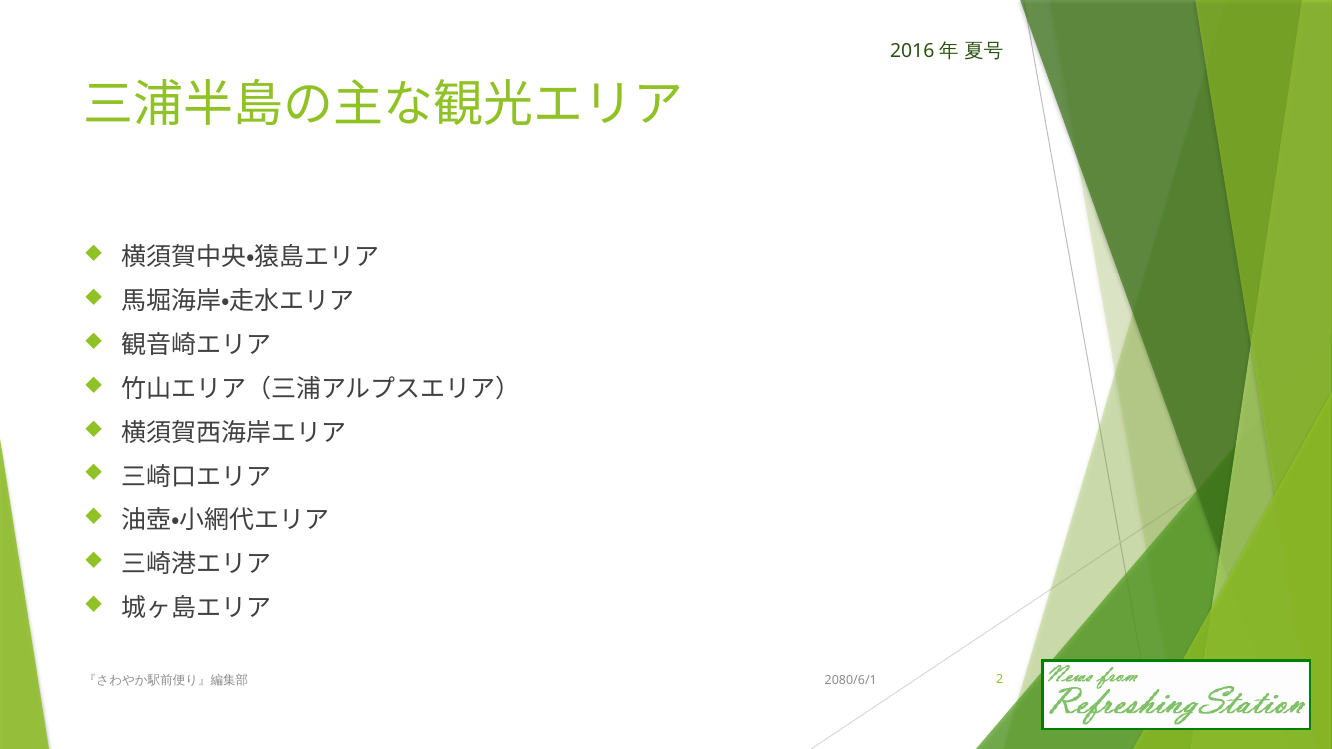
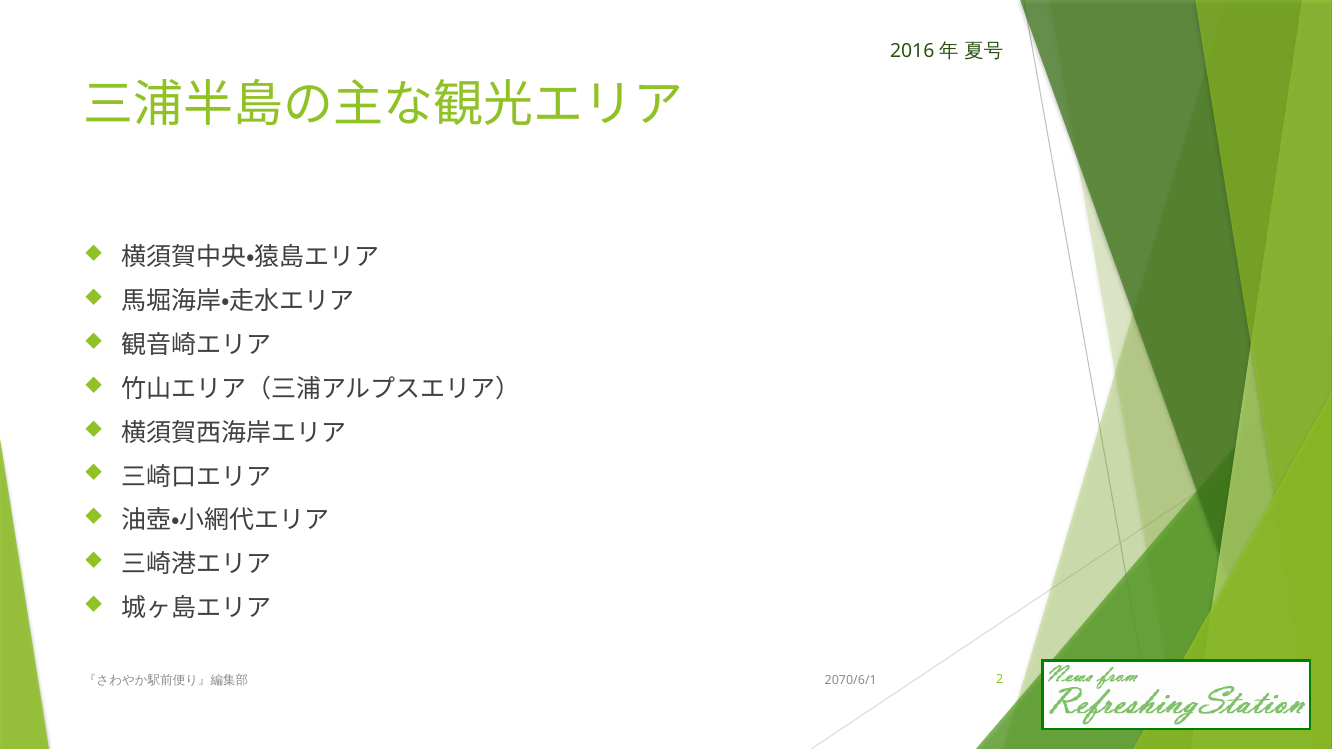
2080/6/1: 2080/6/1 -> 2070/6/1
